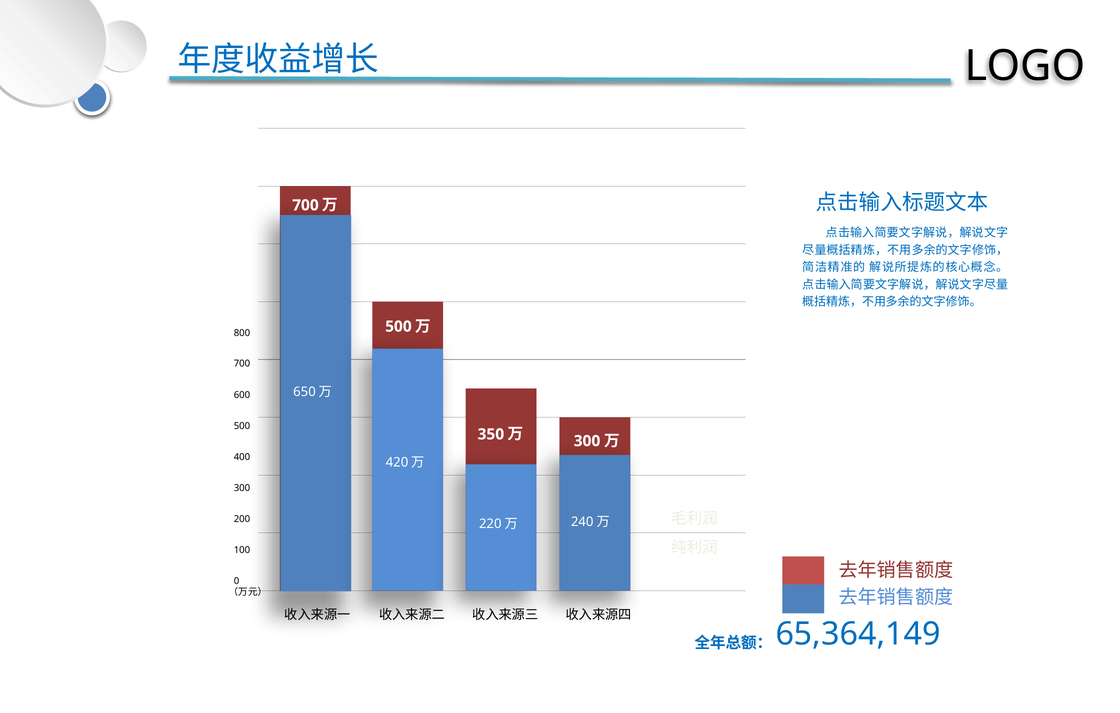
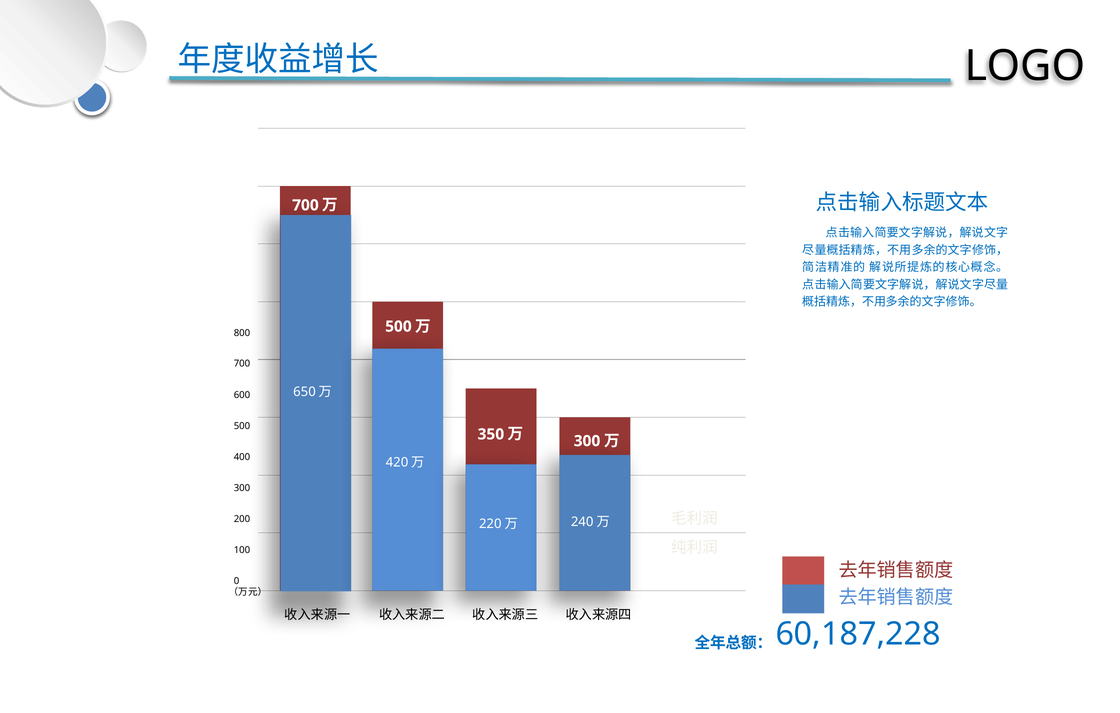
65,364,149: 65,364,149 -> 60,187,228
